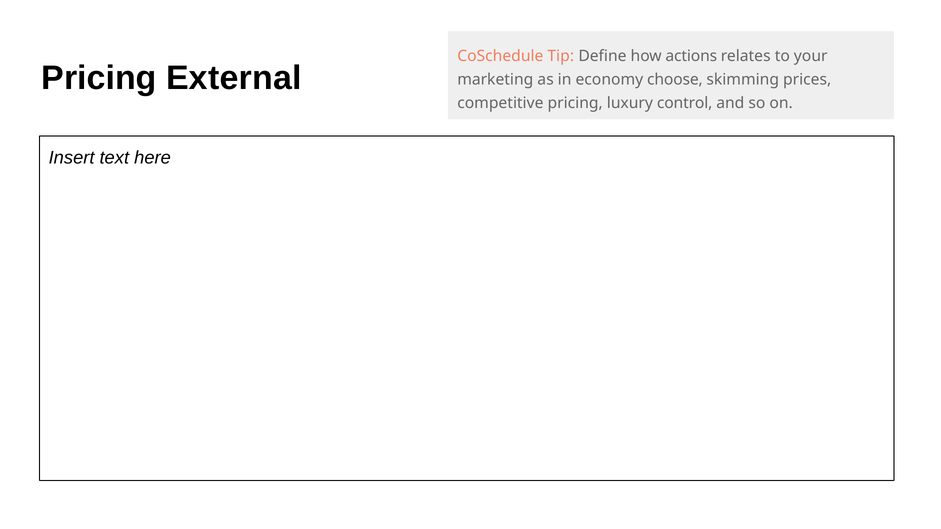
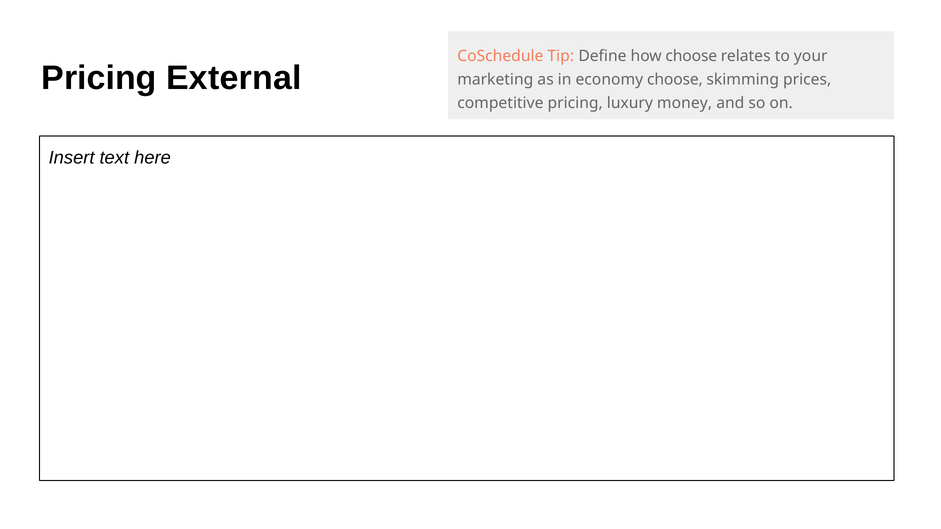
how actions: actions -> choose
control: control -> money
